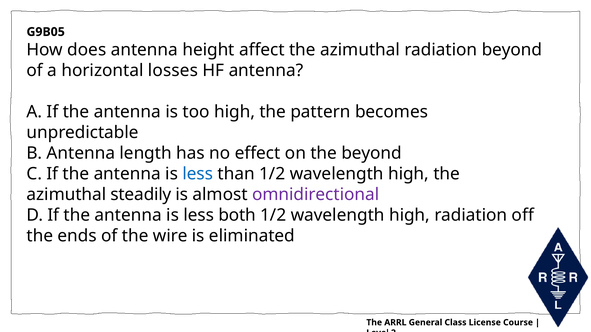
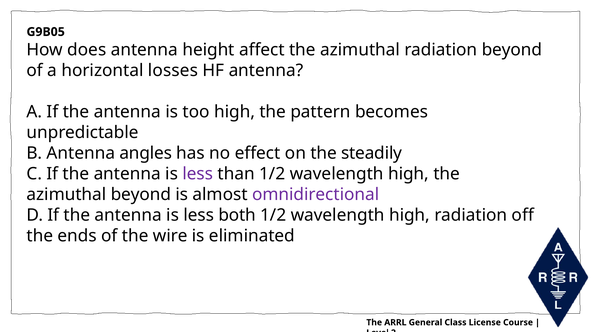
length: length -> angles
the beyond: beyond -> steadily
less at (198, 174) colour: blue -> purple
azimuthal steadily: steadily -> beyond
